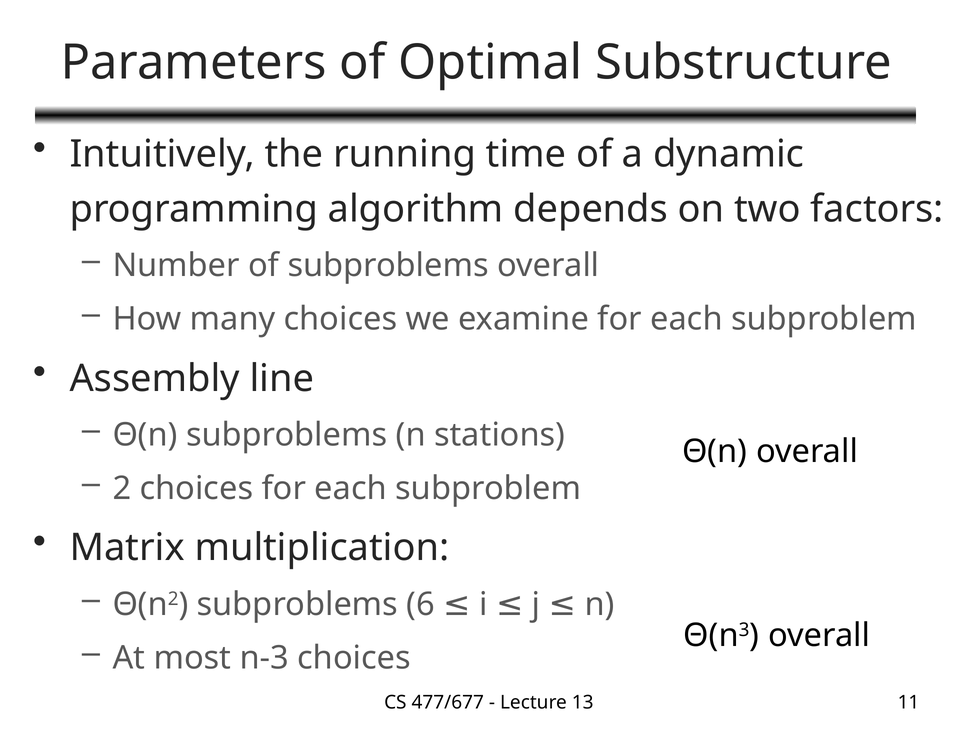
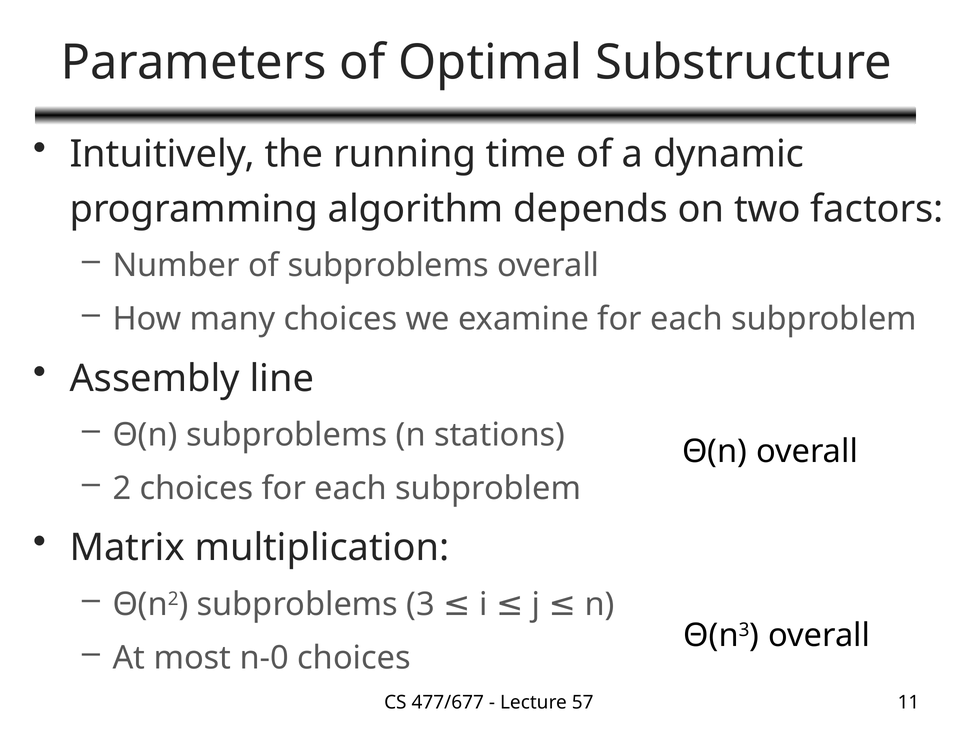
6: 6 -> 3
n-3: n-3 -> n-0
13: 13 -> 57
